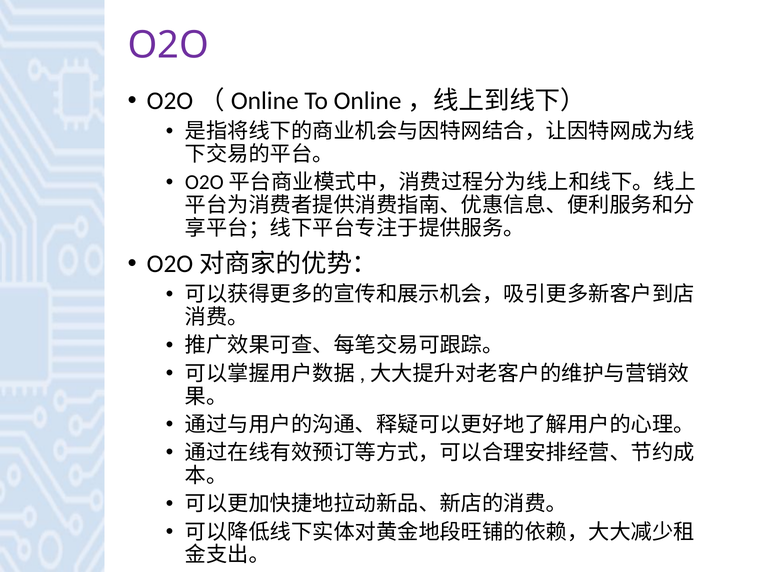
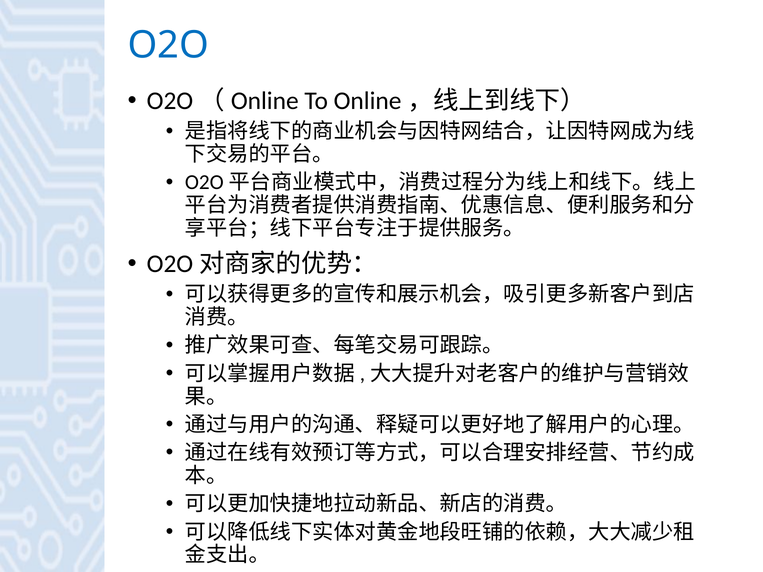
O2O colour: purple -> blue
